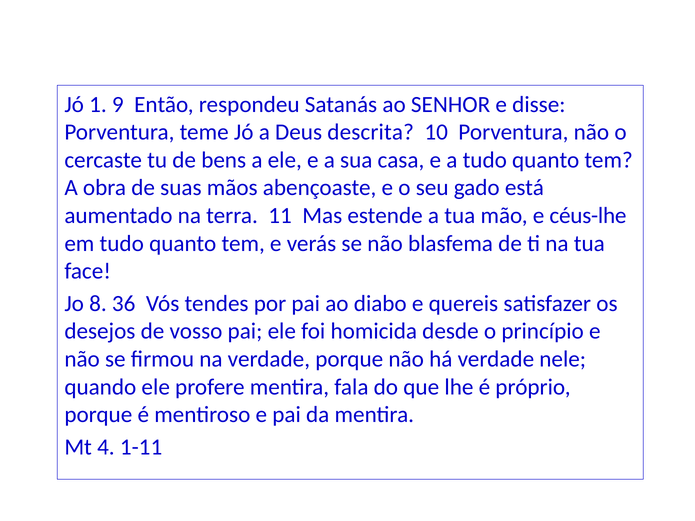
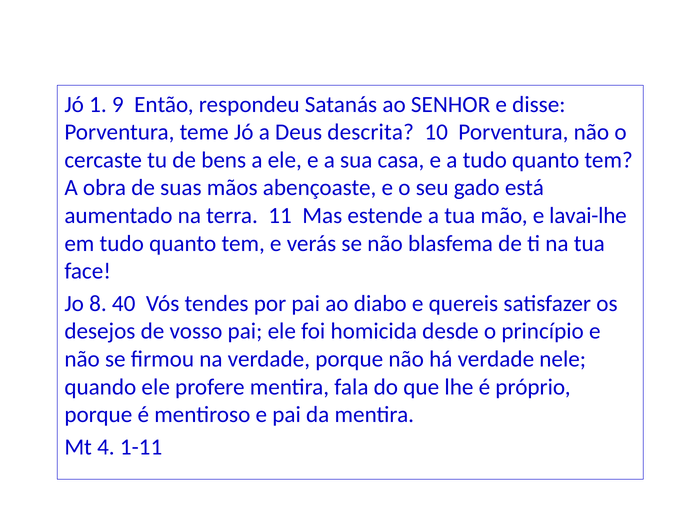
céus-lhe: céus-lhe -> lavai-lhe
36: 36 -> 40
